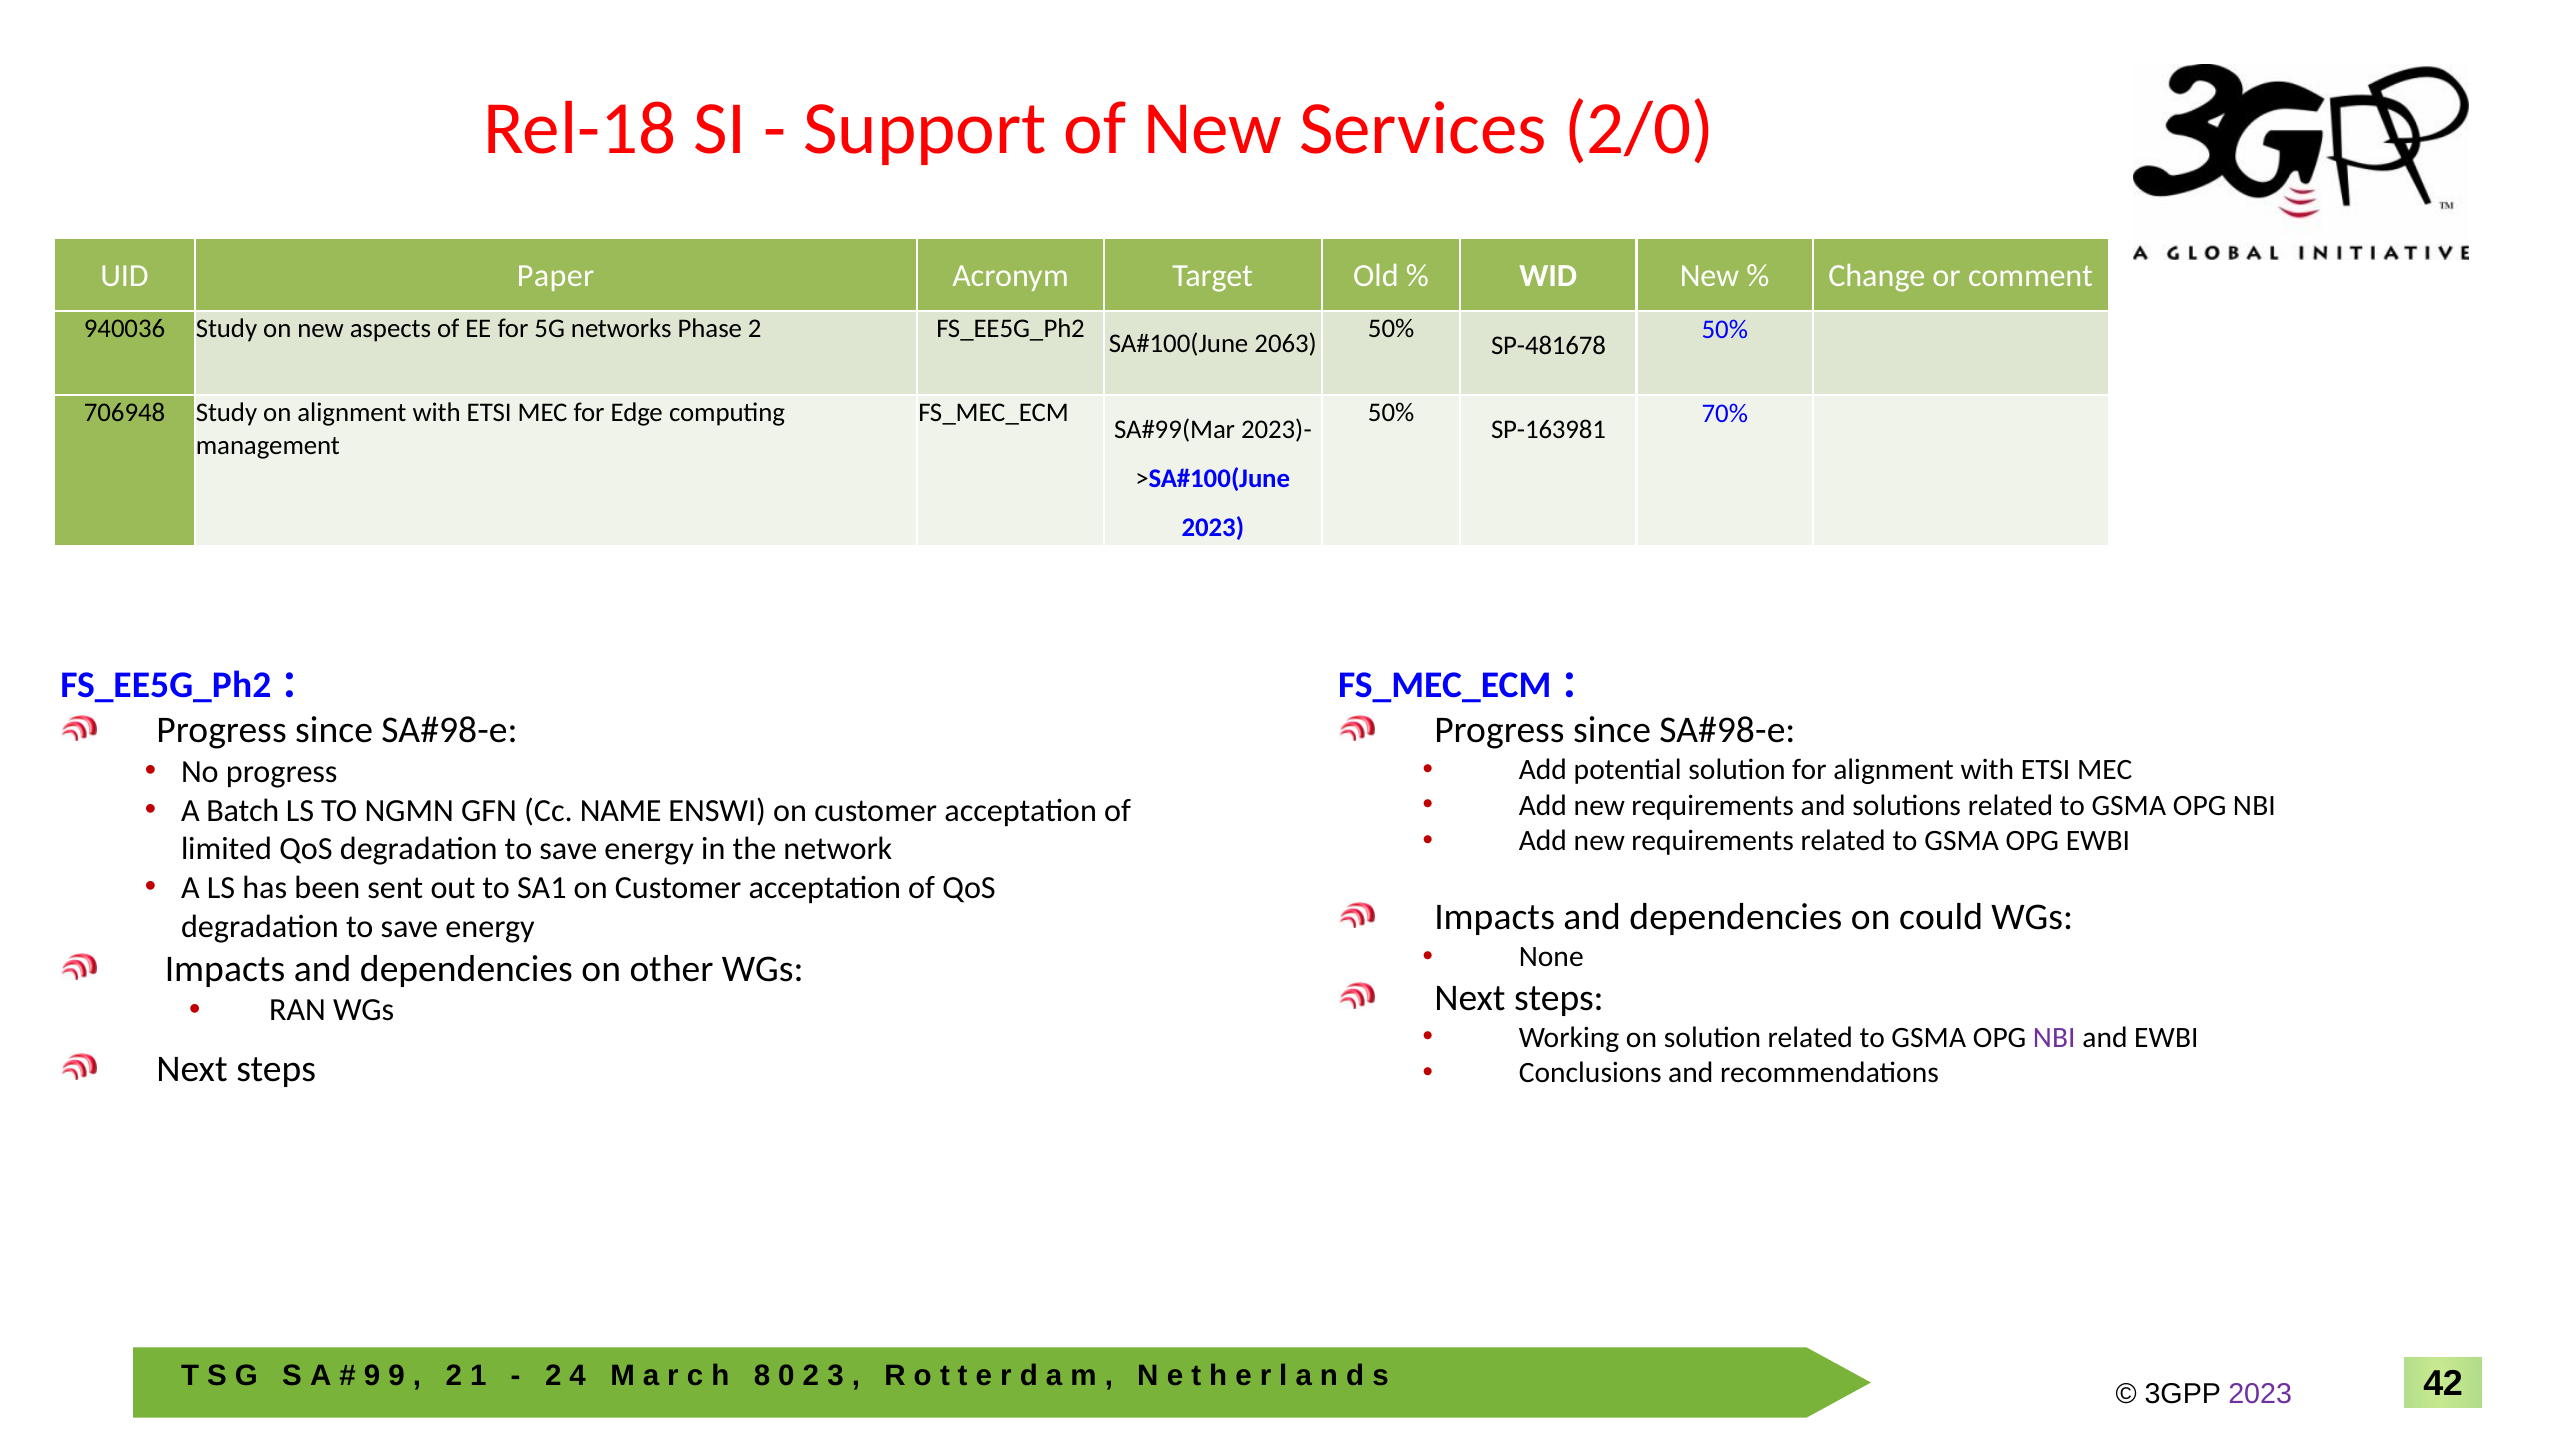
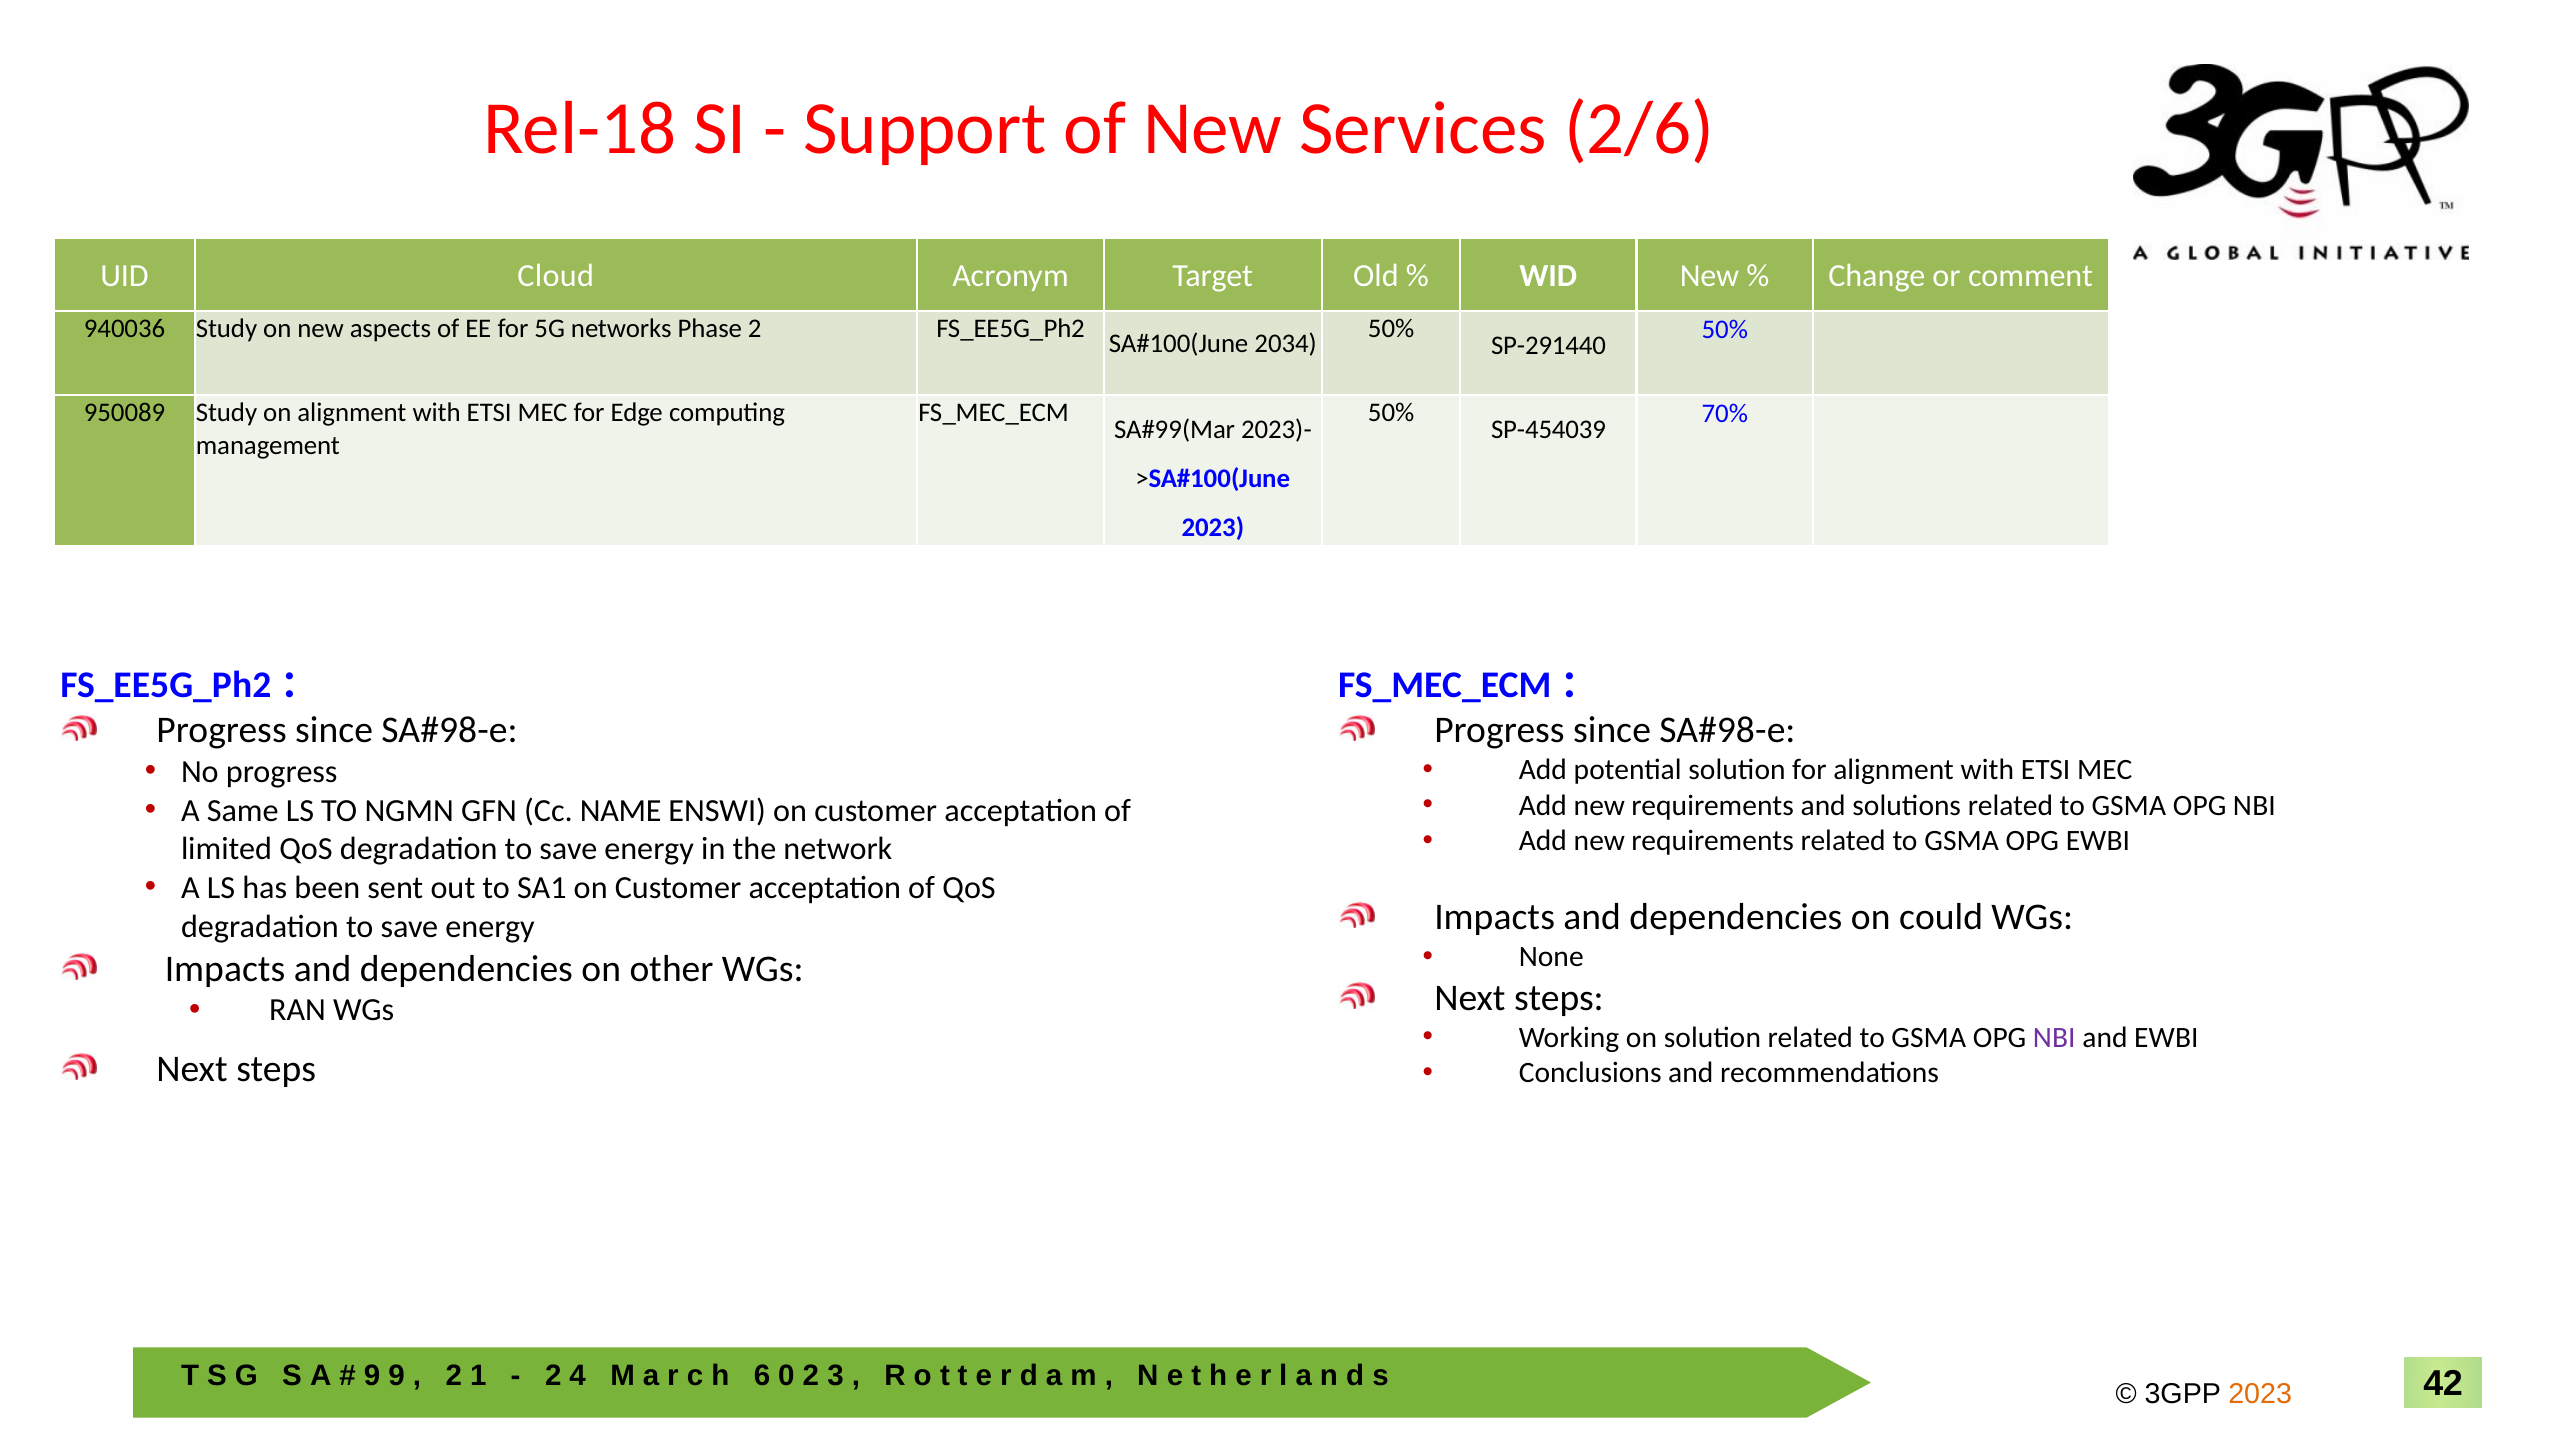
2/0: 2/0 -> 2/6
Paper: Paper -> Cloud
2063: 2063 -> 2034
SP-481678: SP-481678 -> SP-291440
706948: 706948 -> 950089
SP-163981: SP-163981 -> SP-454039
Batch: Batch -> Same
8: 8 -> 6
2023 at (2260, 1394) colour: purple -> orange
